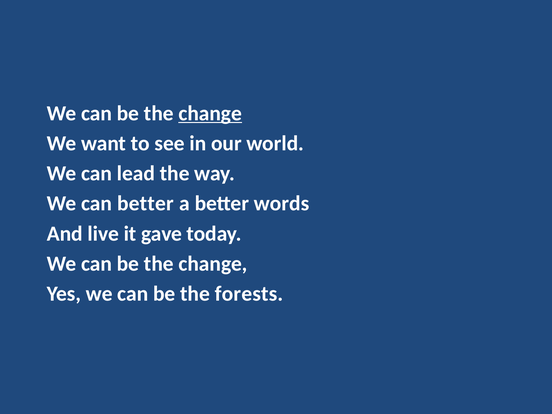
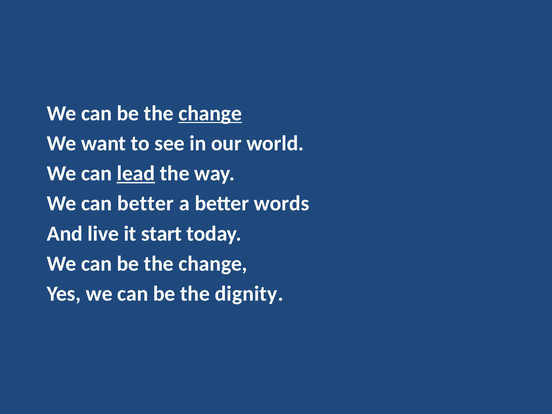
lead underline: none -> present
gave: gave -> start
forests: forests -> dignity
